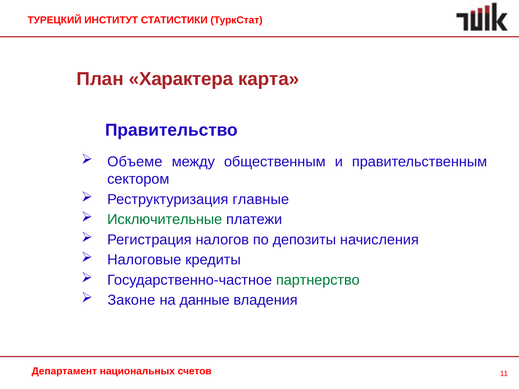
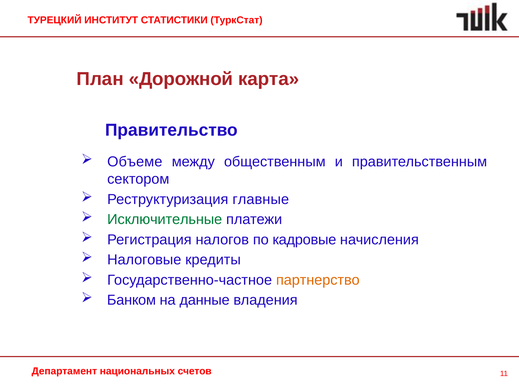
Характера: Характера -> Дорожной
депозиты: депозиты -> кадровые
партнерство colour: green -> orange
Законе: Законе -> Банком
